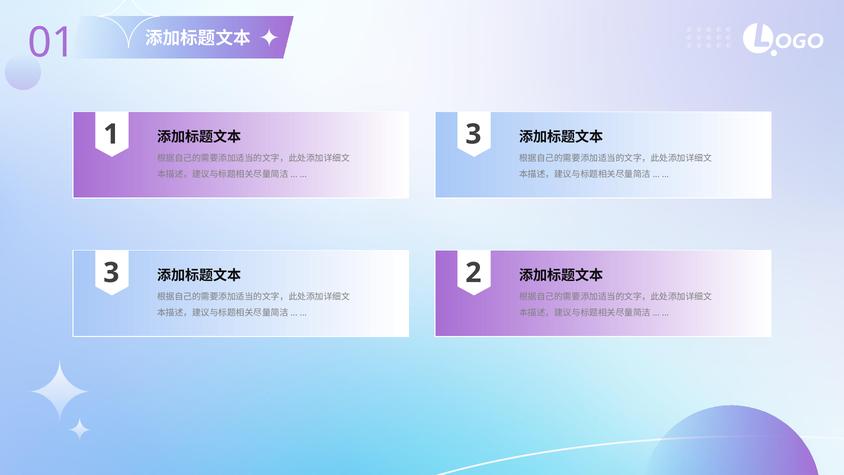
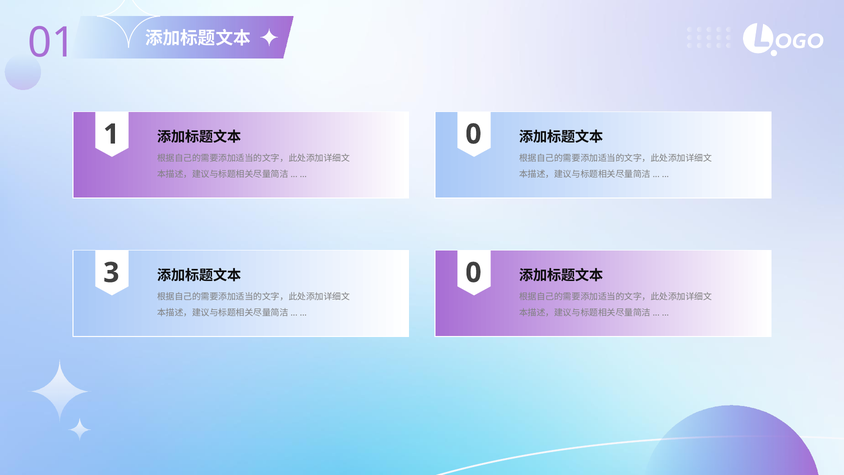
3 at (473, 134): 3 -> 0
2 at (473, 273): 2 -> 0
